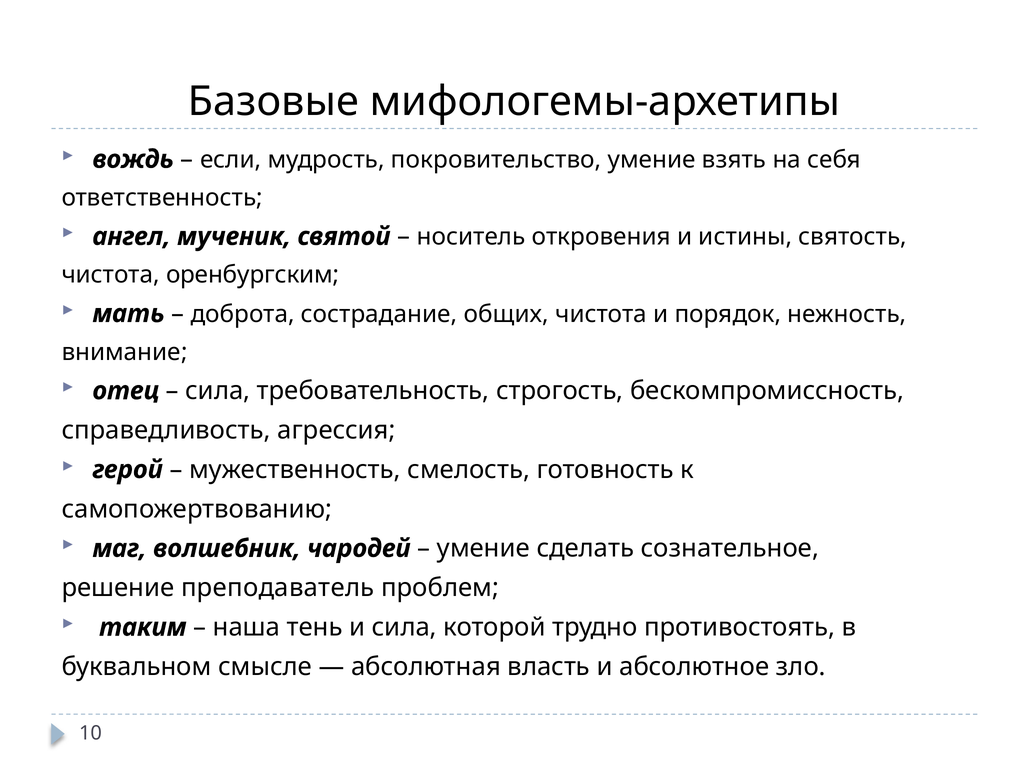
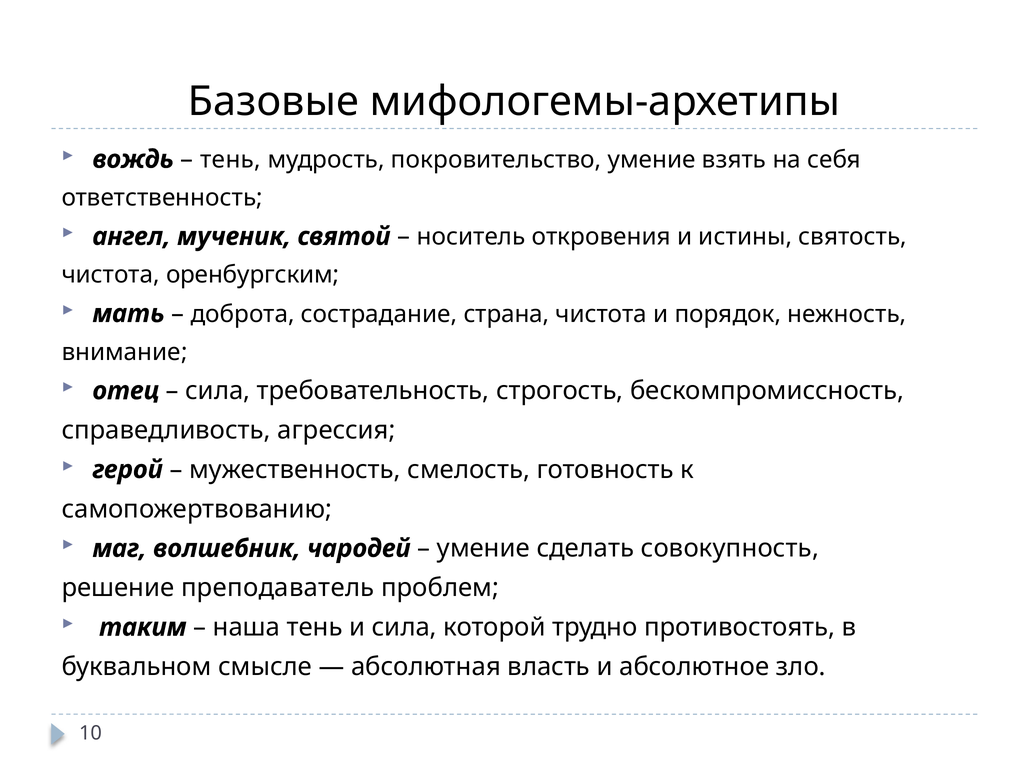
если at (231, 160): если -> тень
общих: общих -> страна
сознательное: сознательное -> совокупность
